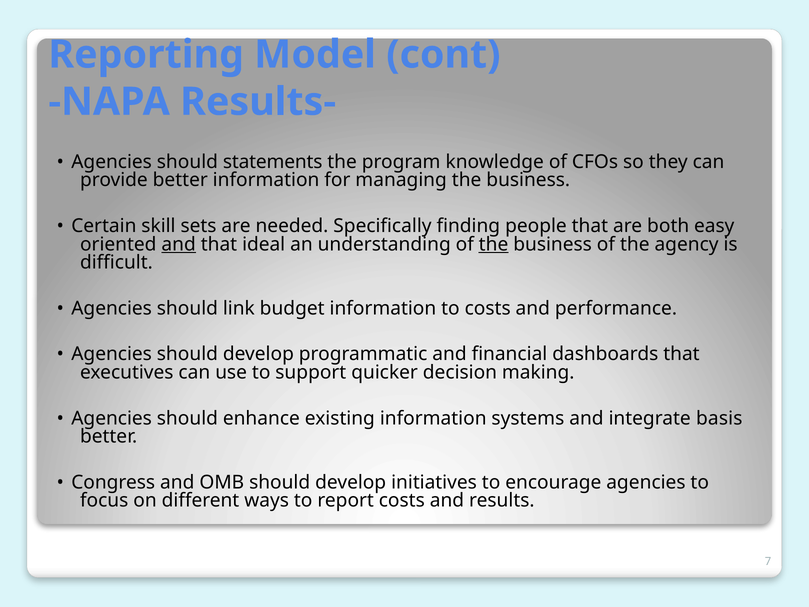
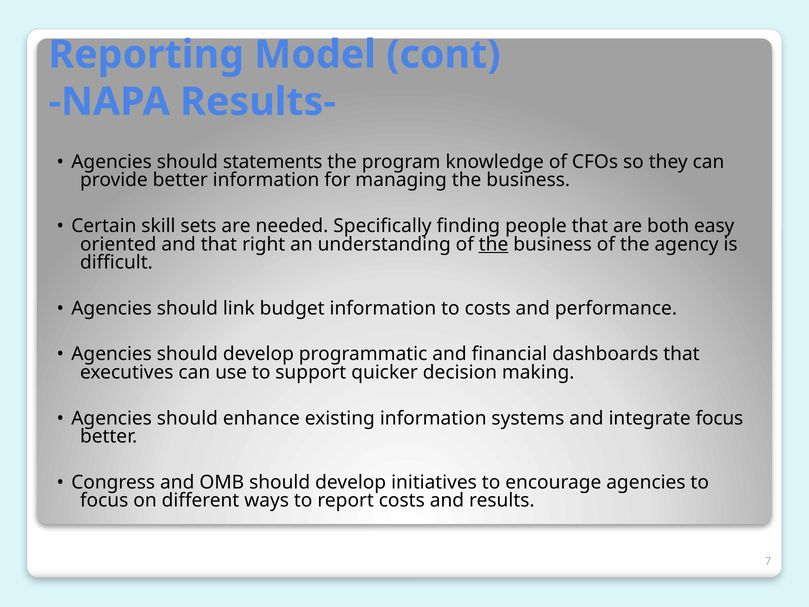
and at (179, 244) underline: present -> none
ideal: ideal -> right
integrate basis: basis -> focus
